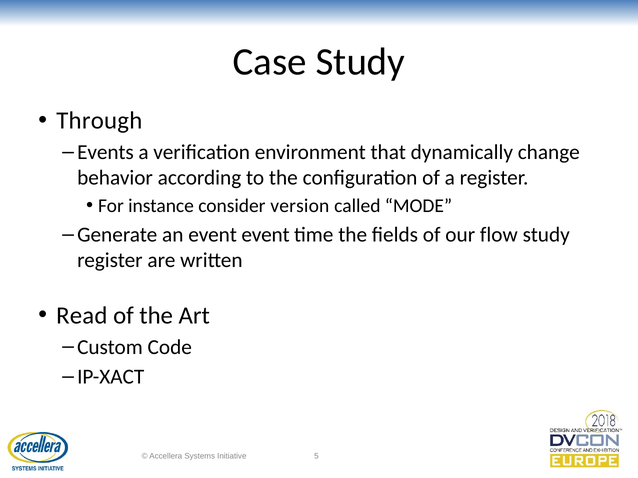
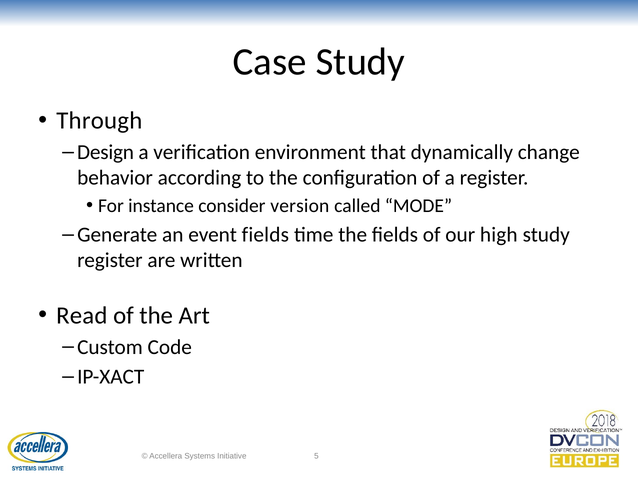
Events: Events -> Design
event event: event -> fields
flow: flow -> high
